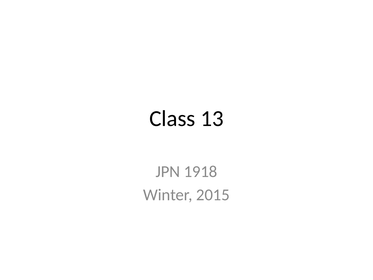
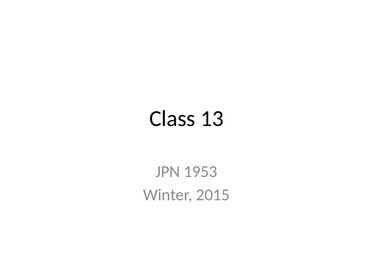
1918: 1918 -> 1953
